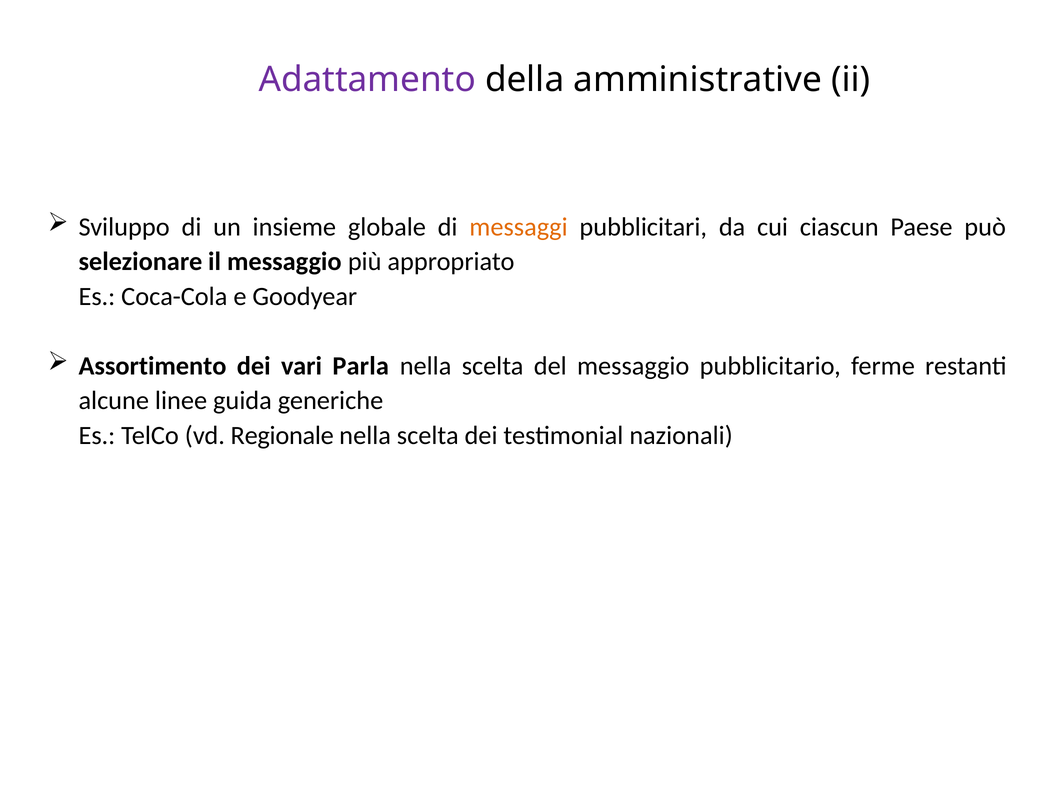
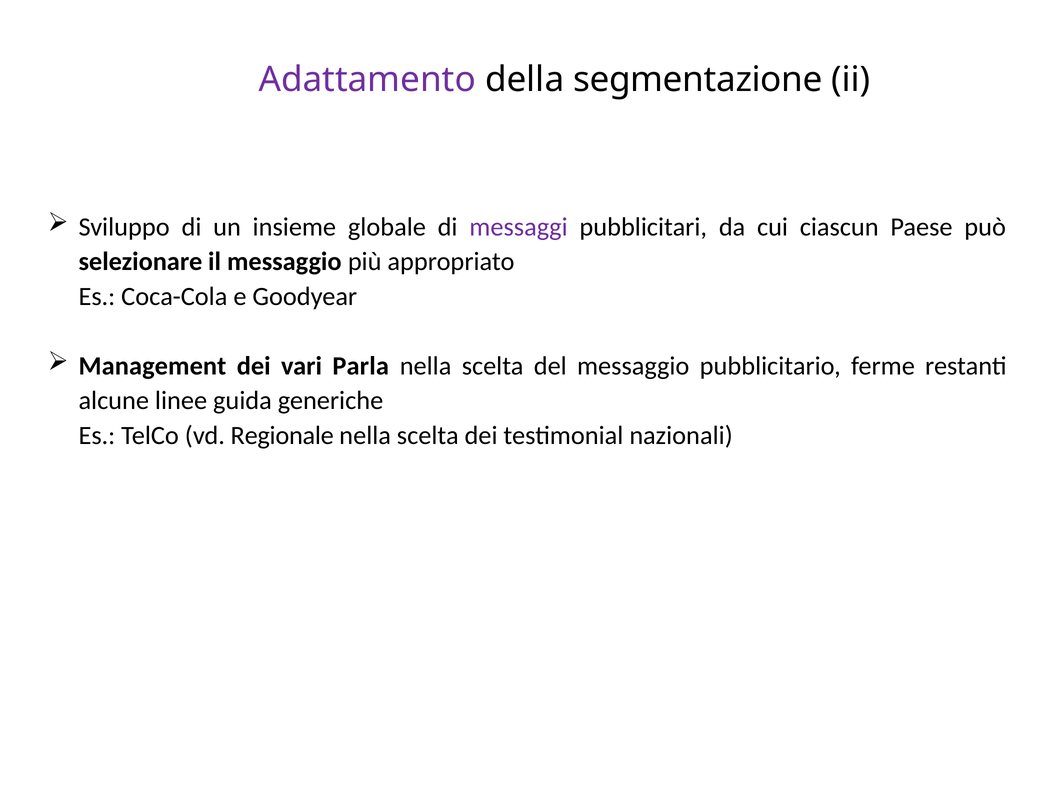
amministrative: amministrative -> segmentazione
messaggi colour: orange -> purple
Assortimento: Assortimento -> Management
